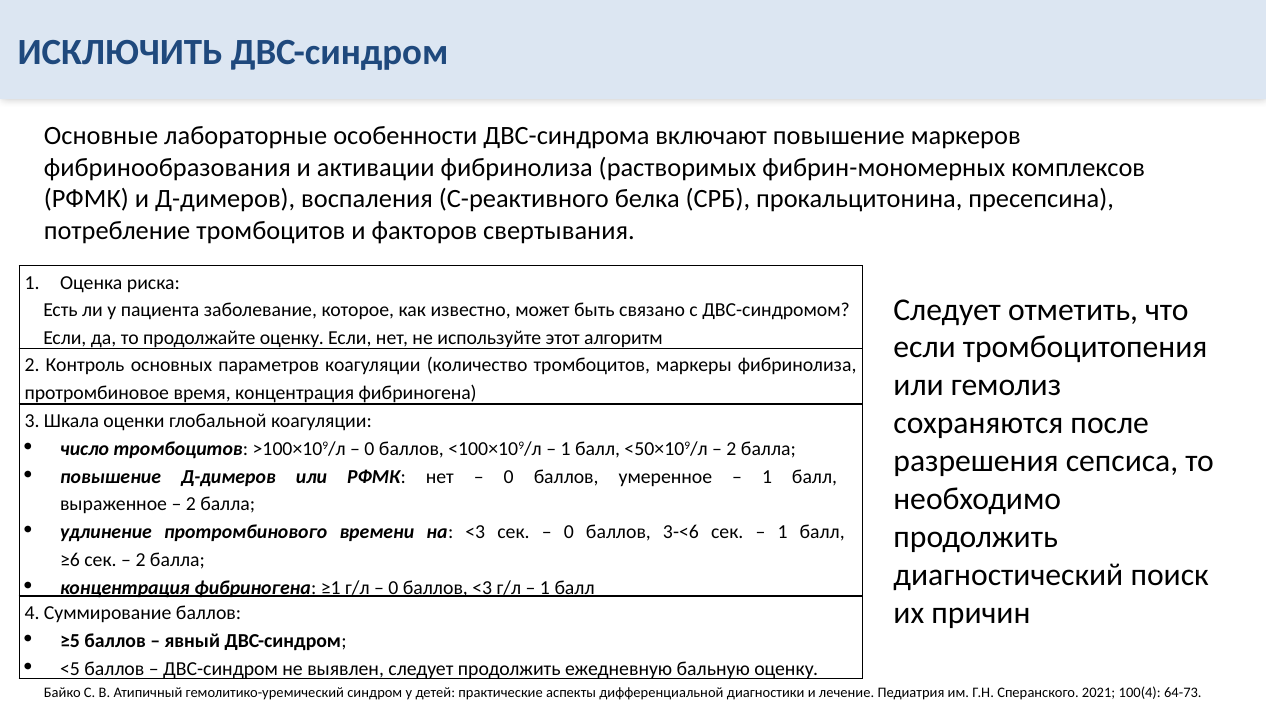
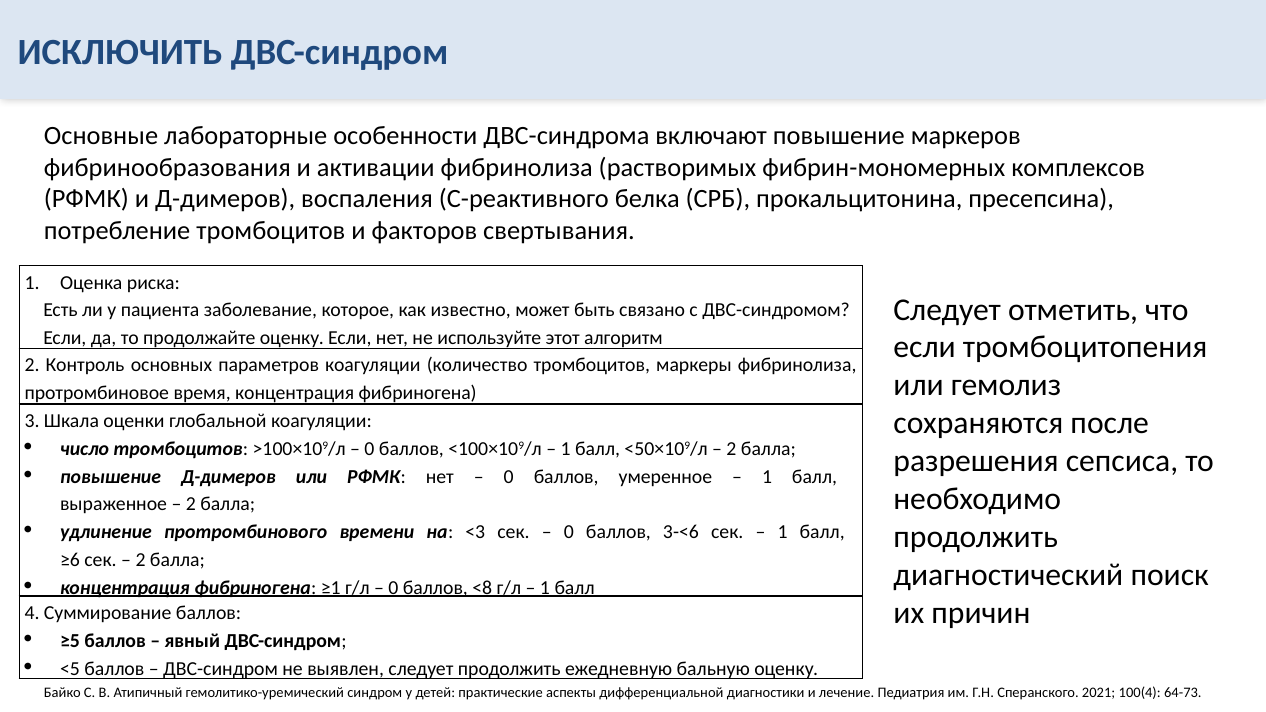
баллов <3: <3 -> <8
